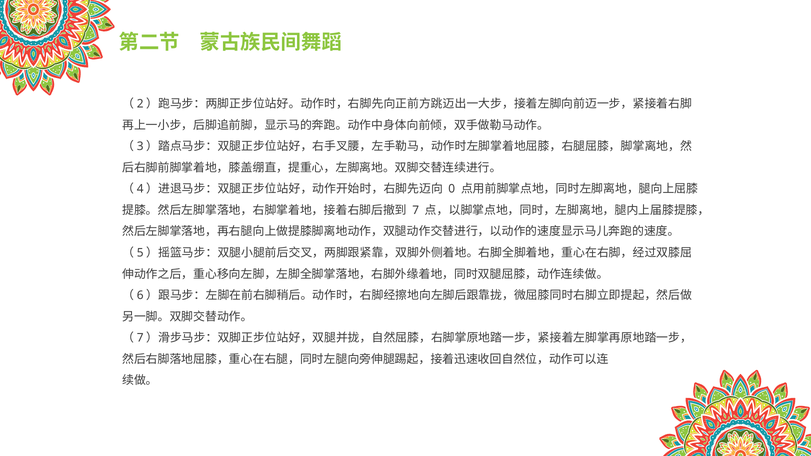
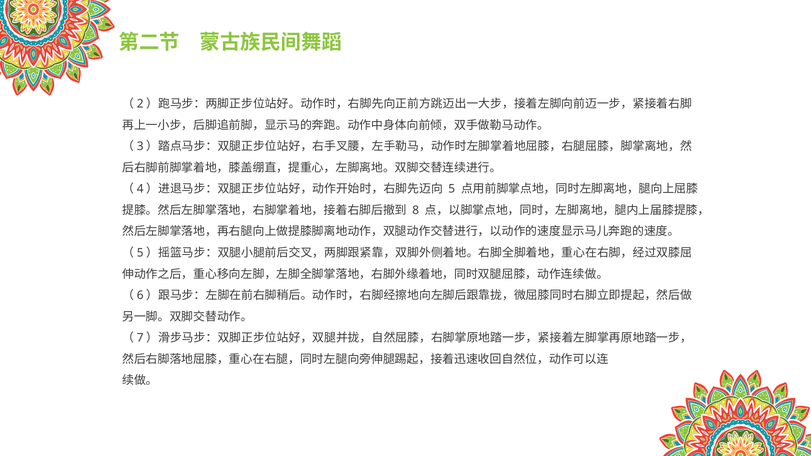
0: 0 -> 5
7: 7 -> 8
